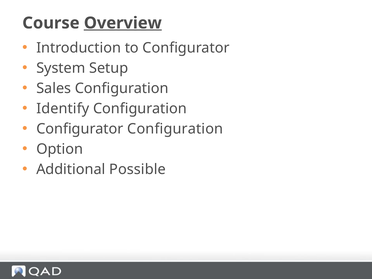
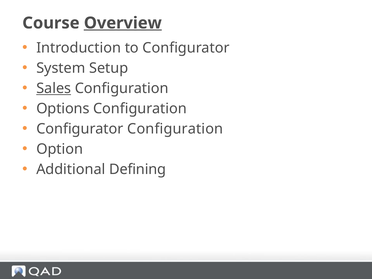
Sales underline: none -> present
Identify: Identify -> Options
Possible: Possible -> Defining
